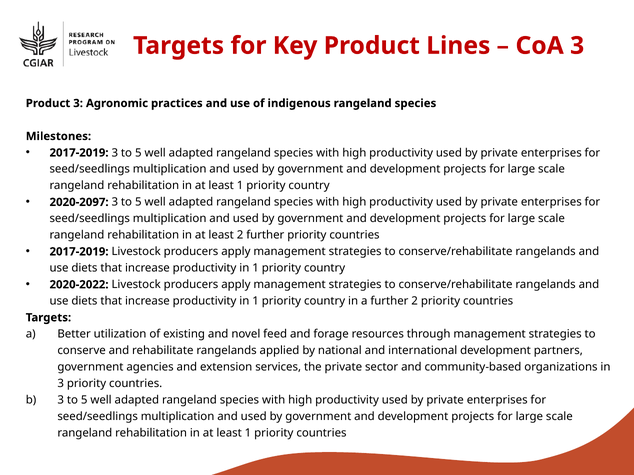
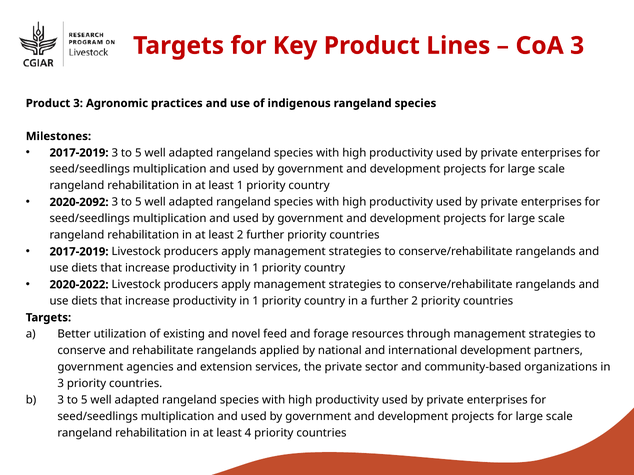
2020-2097: 2020-2097 -> 2020-2092
1 at (248, 433): 1 -> 4
